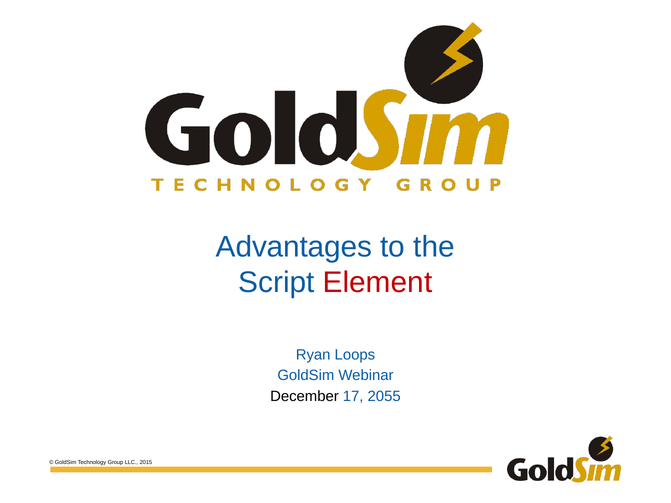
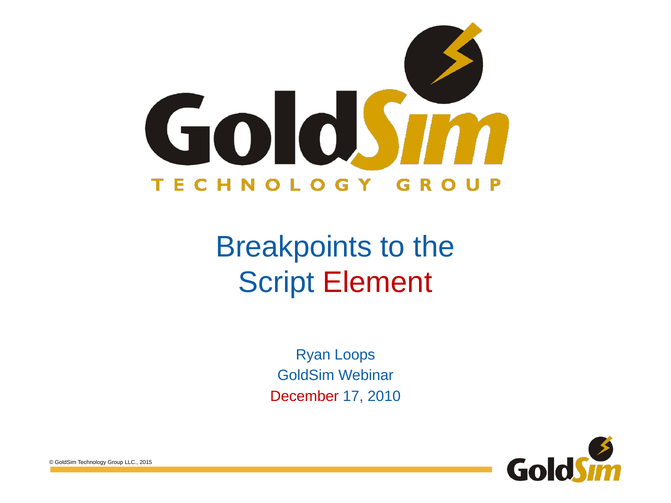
Advantages: Advantages -> Breakpoints
December colour: black -> red
2055: 2055 -> 2010
